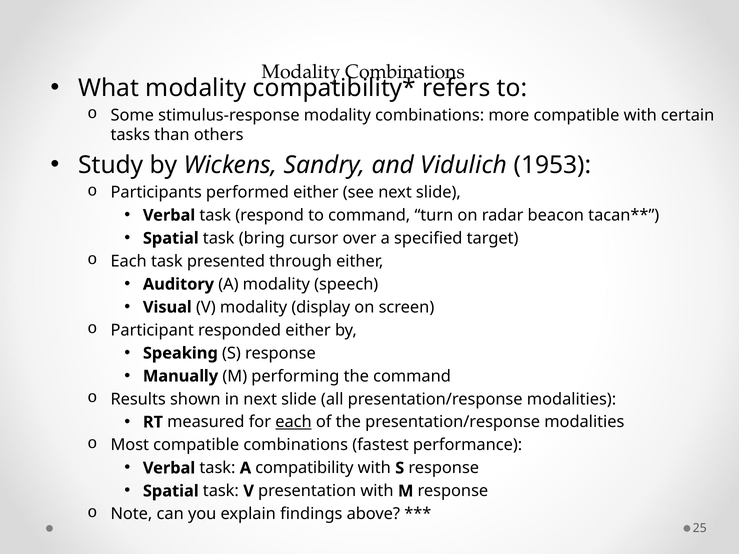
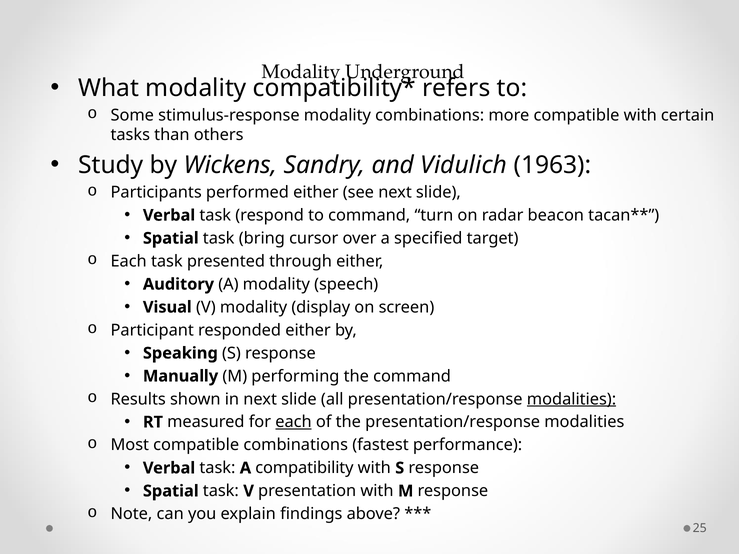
Combinations at (405, 72): Combinations -> Underground
1953: 1953 -> 1963
modalities at (572, 399) underline: none -> present
